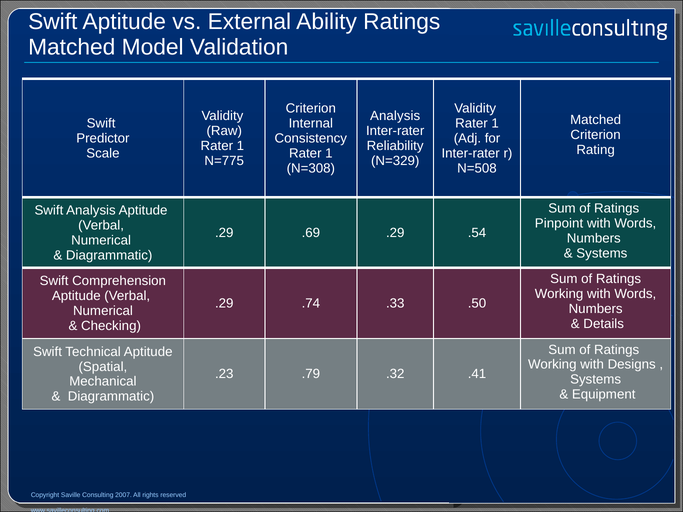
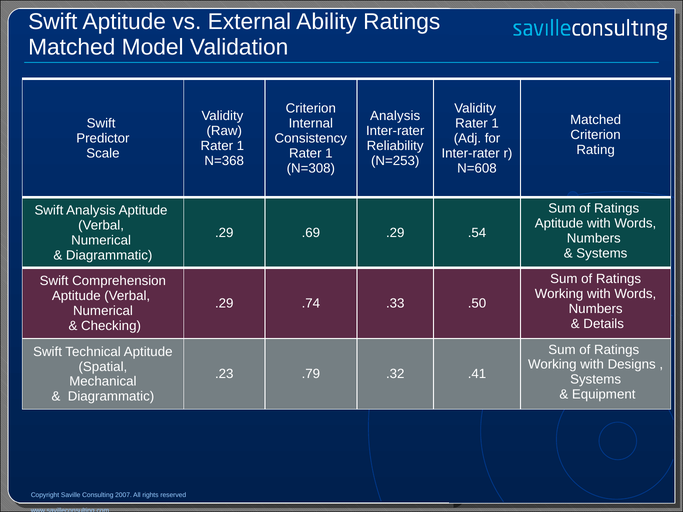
N=775: N=775 -> N=368
N=329: N=329 -> N=253
N=508: N=508 -> N=608
Pinpoint at (559, 223): Pinpoint -> Aptitude
